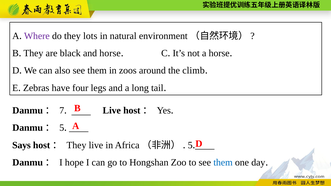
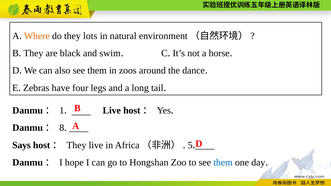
Where colour: purple -> orange
and horse: horse -> swim
climb: climb -> dance
7: 7 -> 1
5 at (62, 128): 5 -> 8
